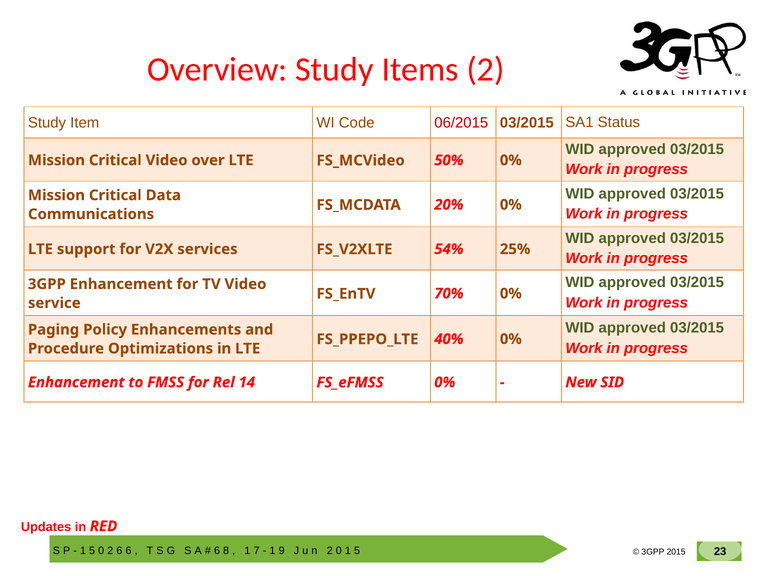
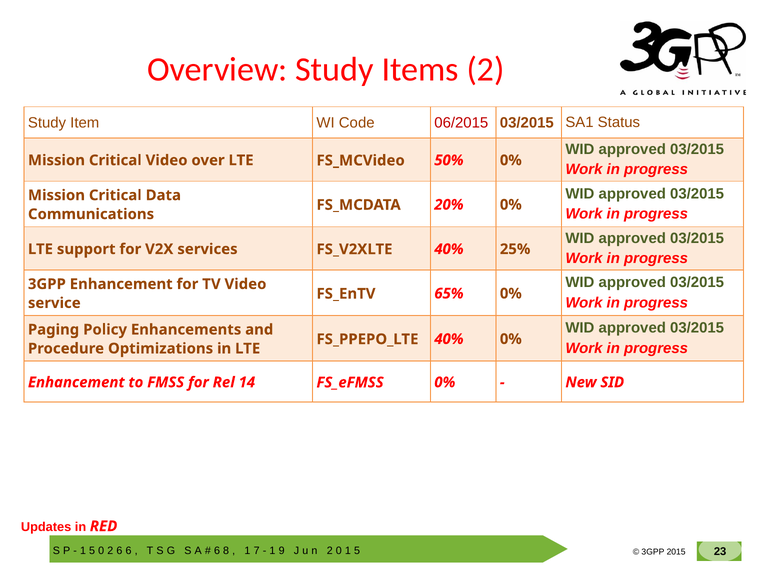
54% at (449, 249): 54% -> 40%
70%: 70% -> 65%
